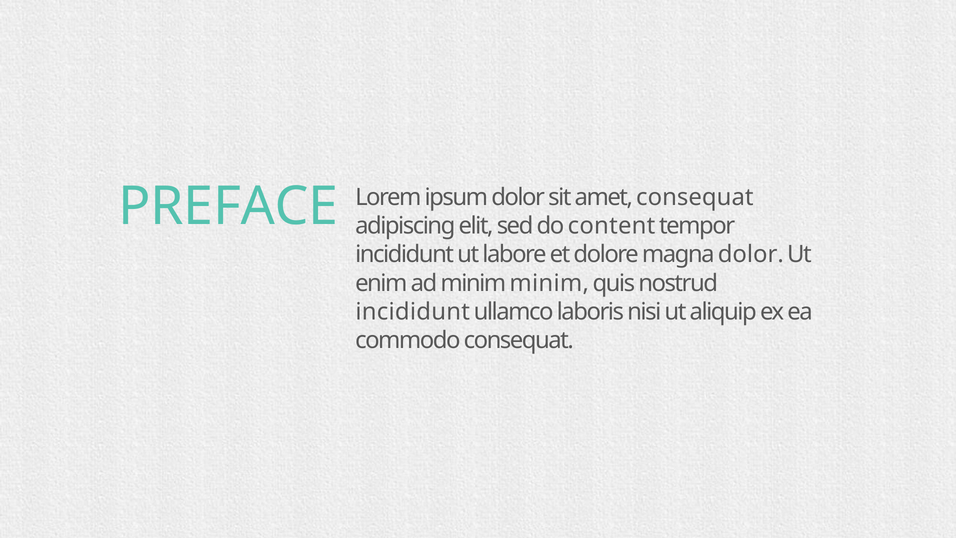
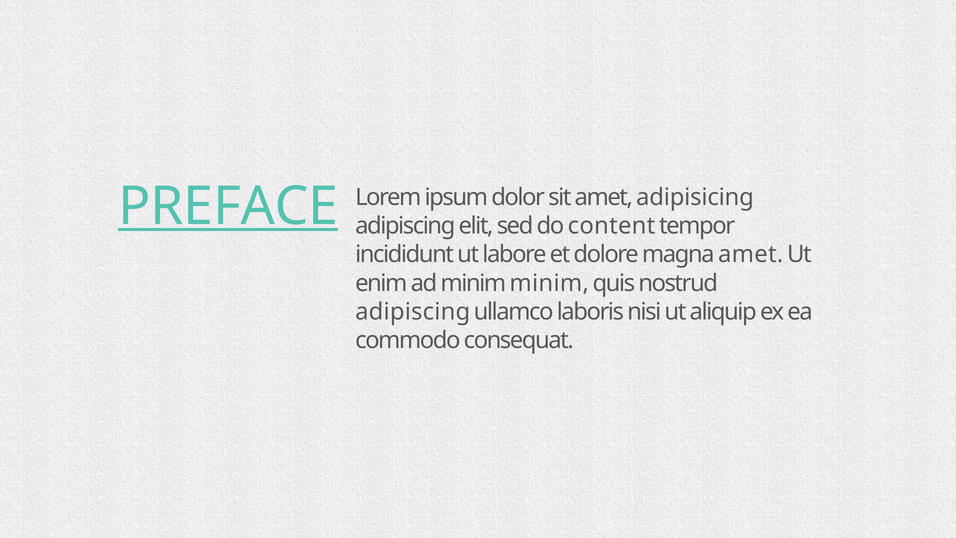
amet consequat: consequat -> adipisicing
PREFACE underline: none -> present
magna dolor: dolor -> amet
incididunt at (413, 312): incididunt -> adipiscing
